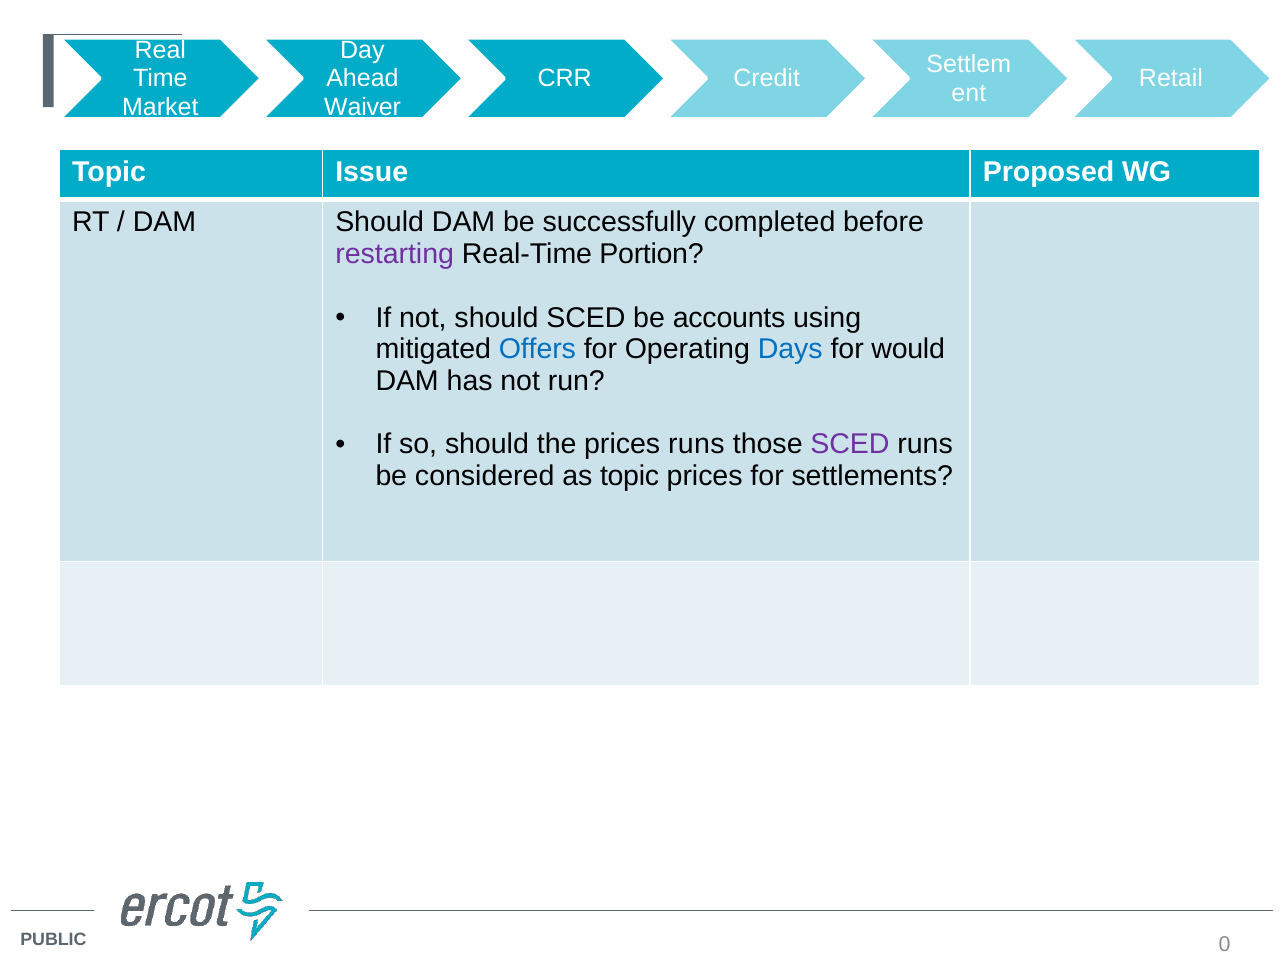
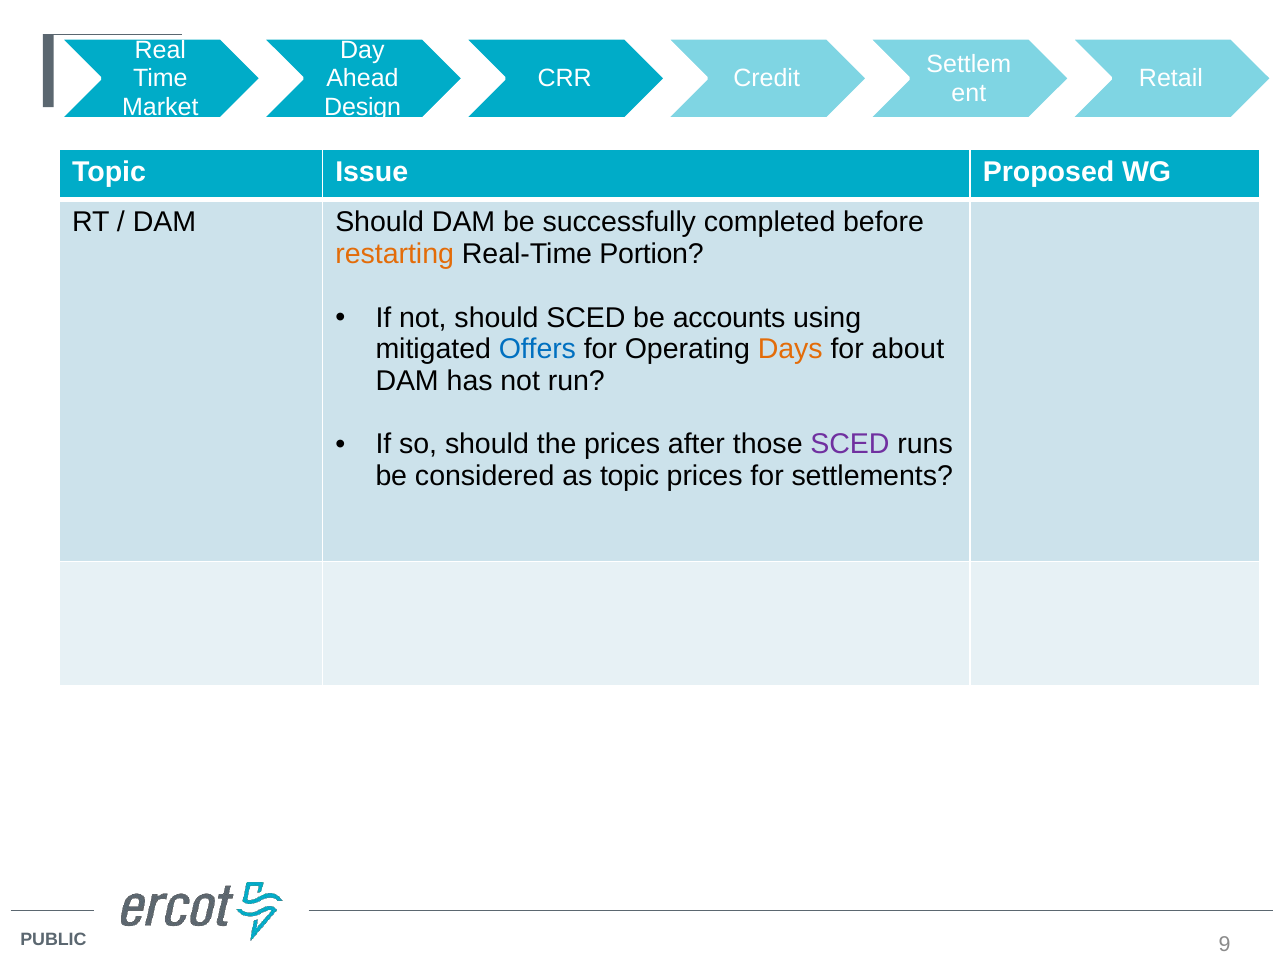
Waiver: Waiver -> Design
restarting colour: purple -> orange
Days colour: blue -> orange
would: would -> about
prices runs: runs -> after
0: 0 -> 9
